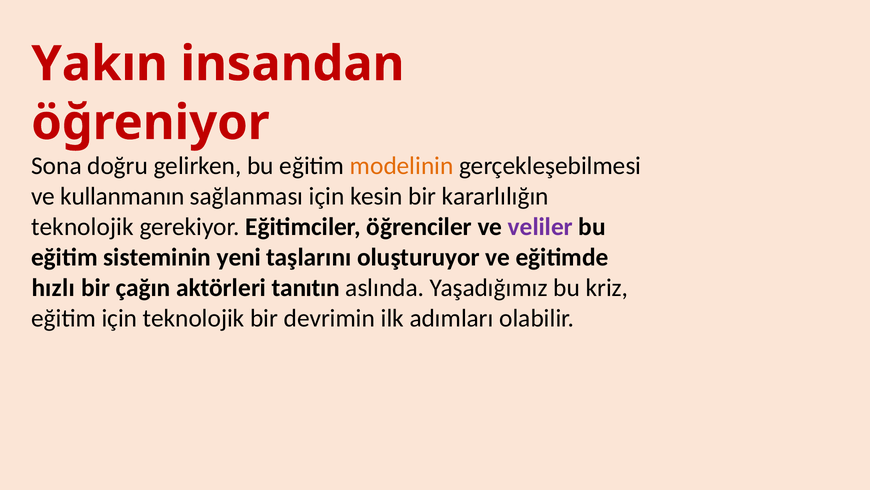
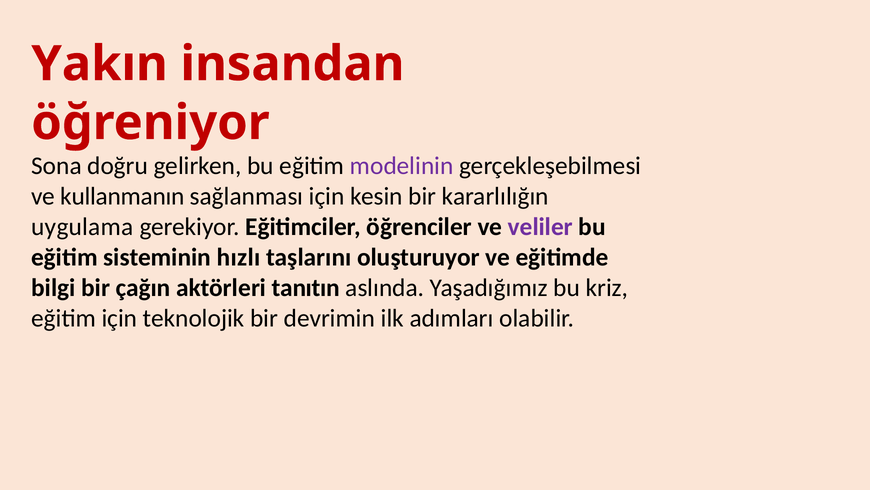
modelinin colour: orange -> purple
teknolojik at (82, 227): teknolojik -> uygulama
yeni: yeni -> hızlı
hızlı: hızlı -> bilgi
